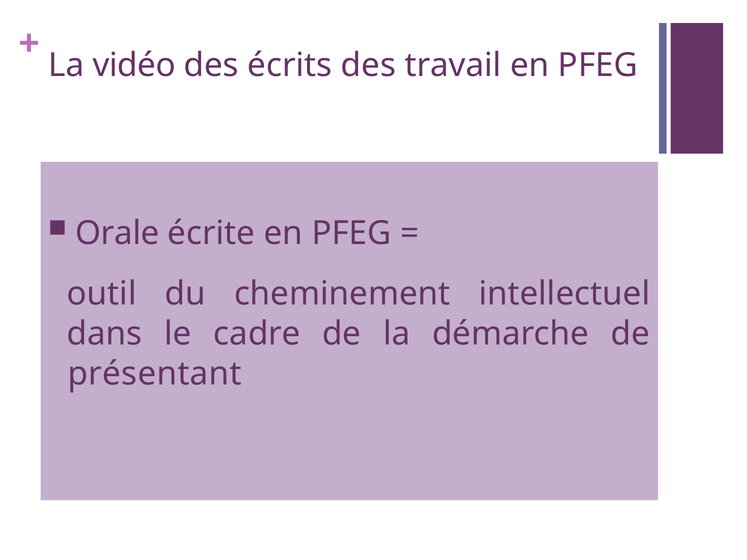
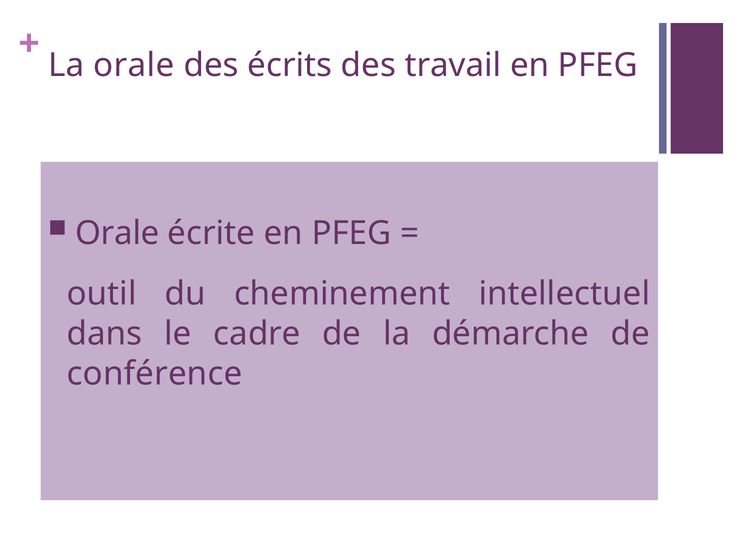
La vidéo: vidéo -> orale
présentant: présentant -> conférence
